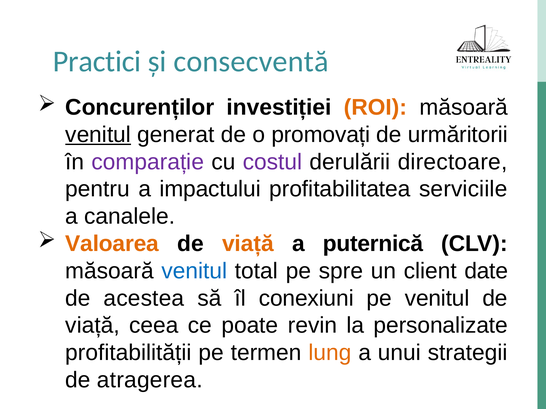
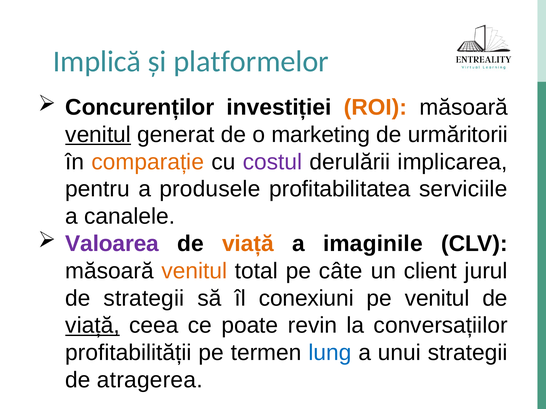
Practici: Practici -> Implică
consecventă: consecventă -> platformelor
promovați: promovați -> marketing
comparație colour: purple -> orange
directoare: directoare -> implicarea
impactului: impactului -> produsele
Valoarea colour: orange -> purple
puternică: puternică -> imaginile
venitul at (194, 271) colour: blue -> orange
spre: spre -> câte
date: date -> jurul
de acestea: acestea -> strategii
viață at (92, 326) underline: none -> present
personalizate: personalizate -> conversațiilor
lung colour: orange -> blue
